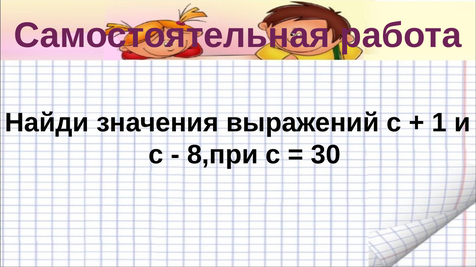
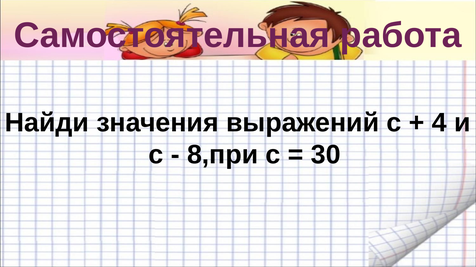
1: 1 -> 4
